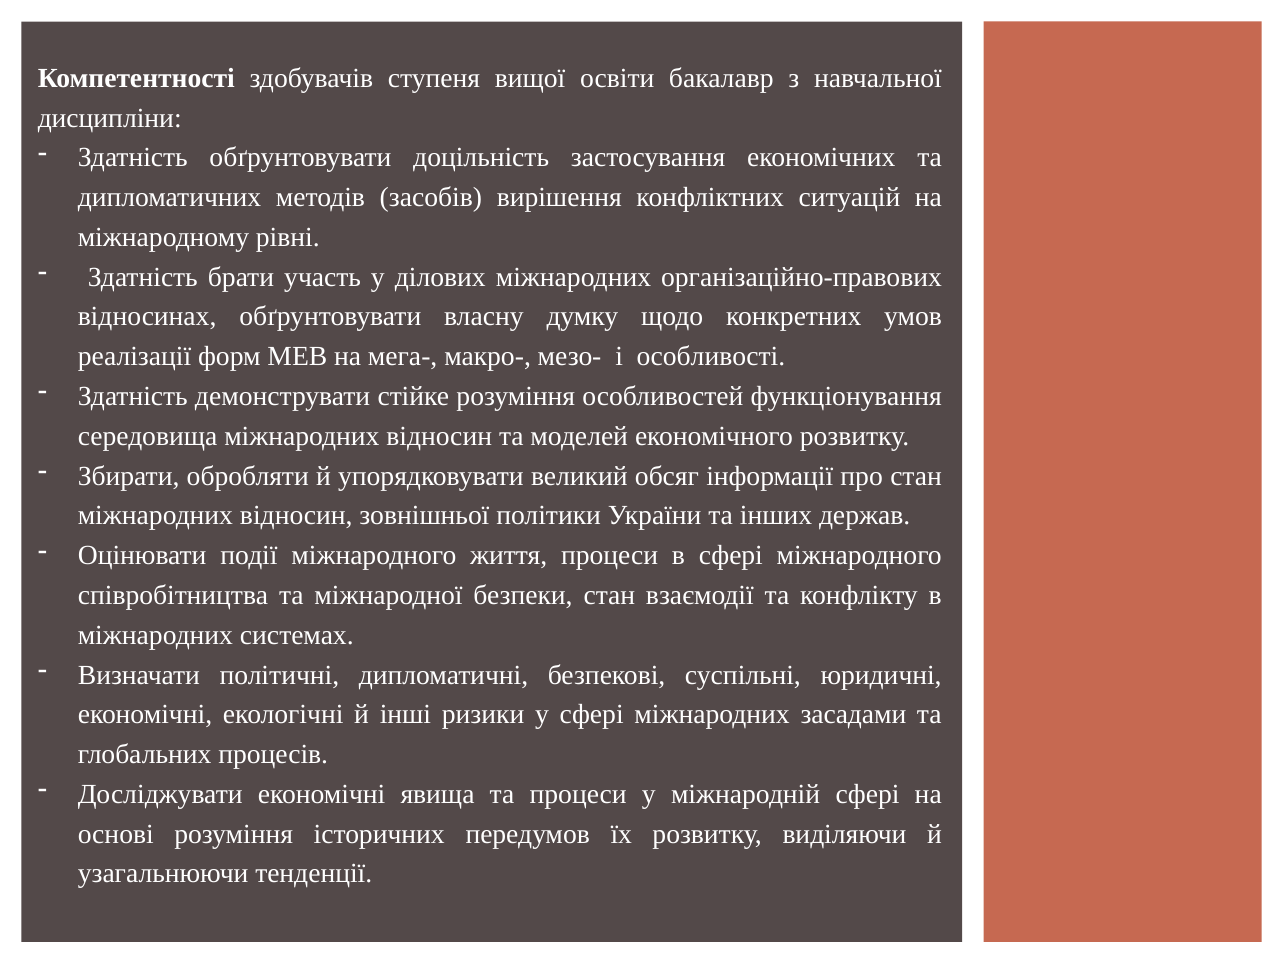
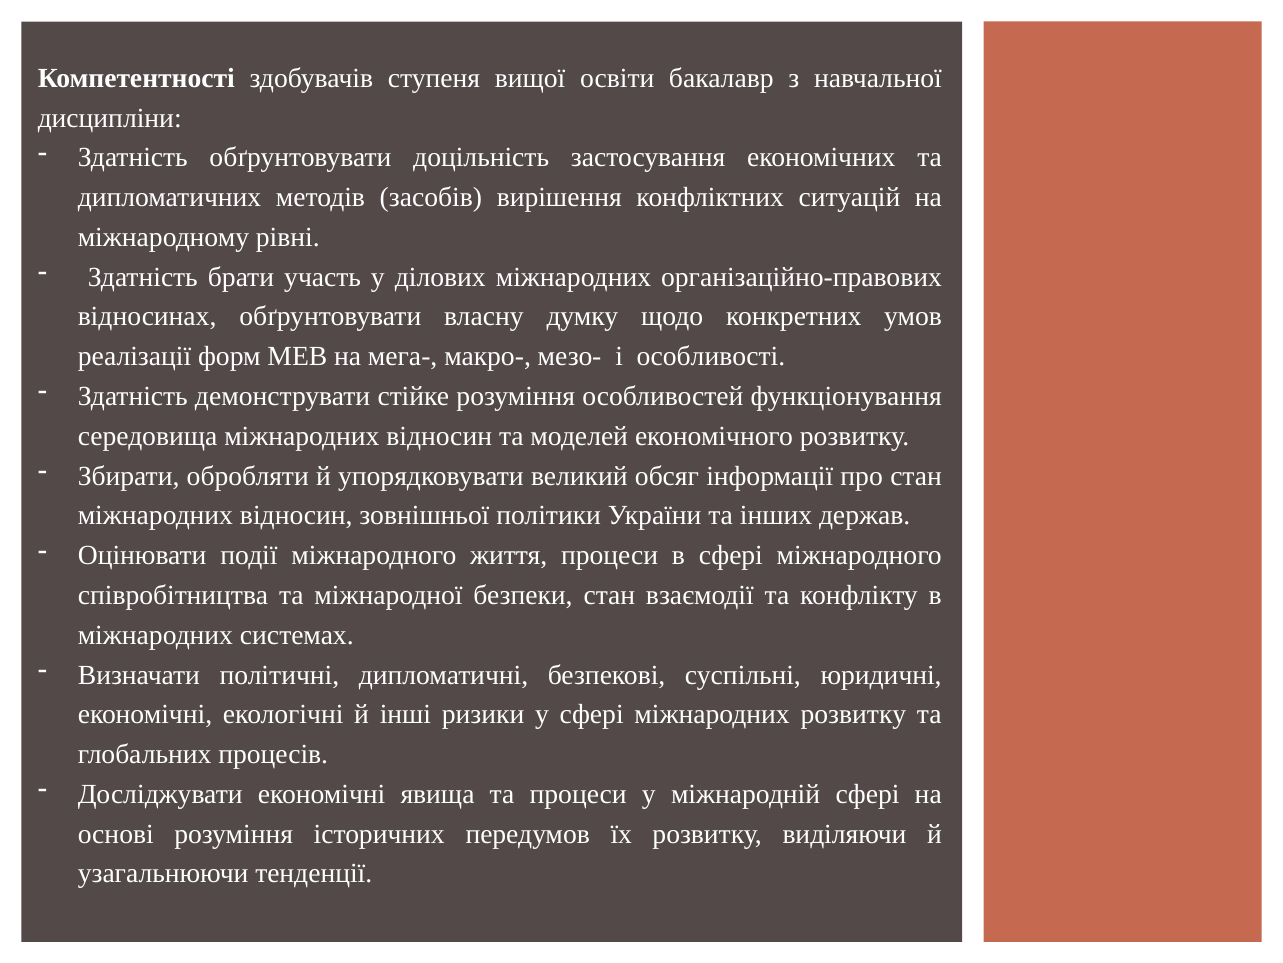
міжнародних засадами: засадами -> розвитку
